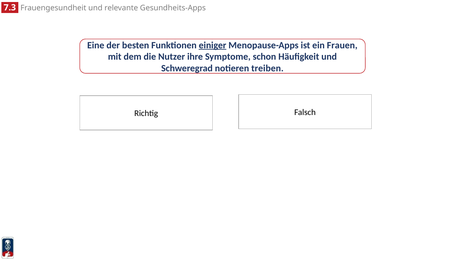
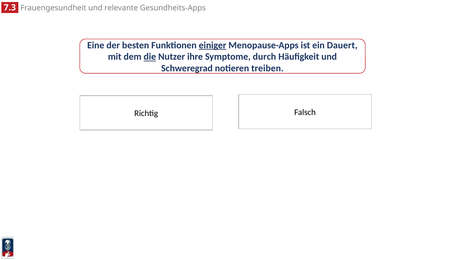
Frauen: Frauen -> Dauert
die underline: none -> present
schon: schon -> durch
